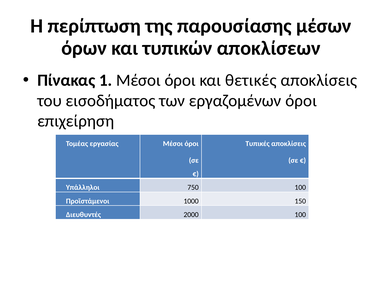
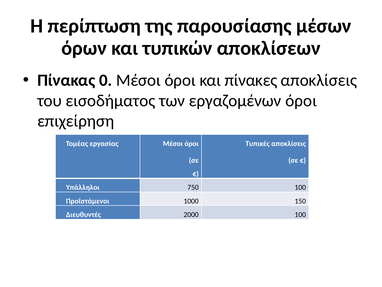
1: 1 -> 0
θετικές: θετικές -> πίνακες
